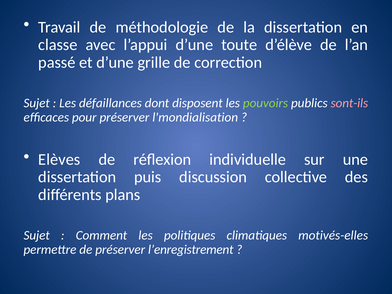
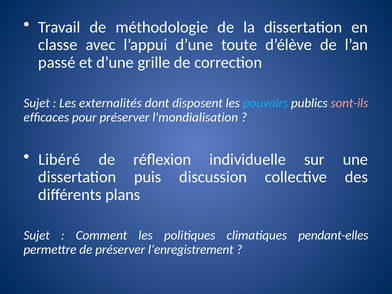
défaillances: défaillances -> externalités
pouvoirs colour: light green -> light blue
Elèves: Elèves -> Libéré
motivés-elles: motivés-elles -> pendant-elles
